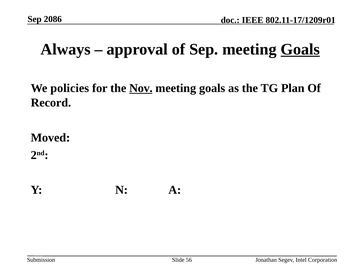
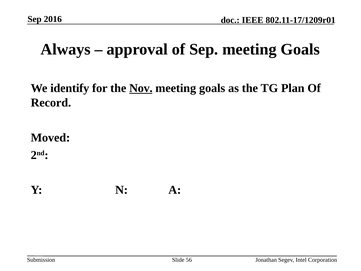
2086: 2086 -> 2016
Goals at (300, 49) underline: present -> none
policies: policies -> identify
